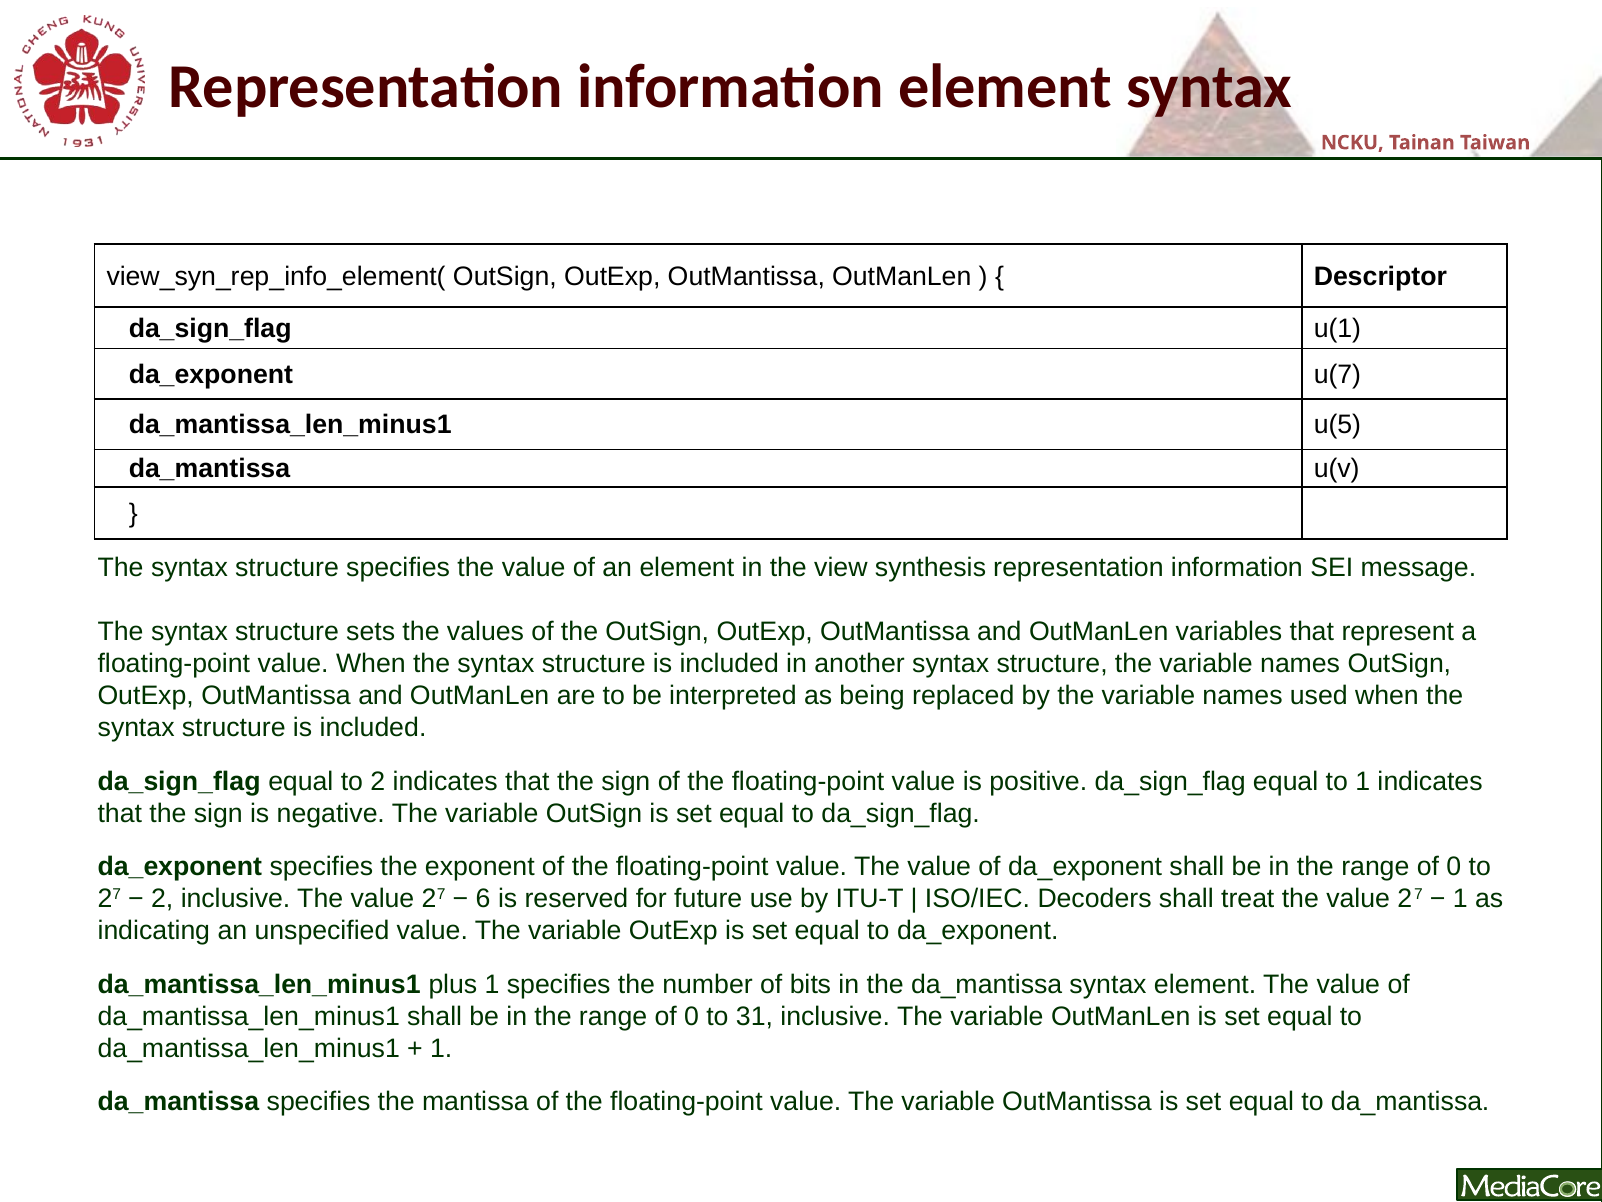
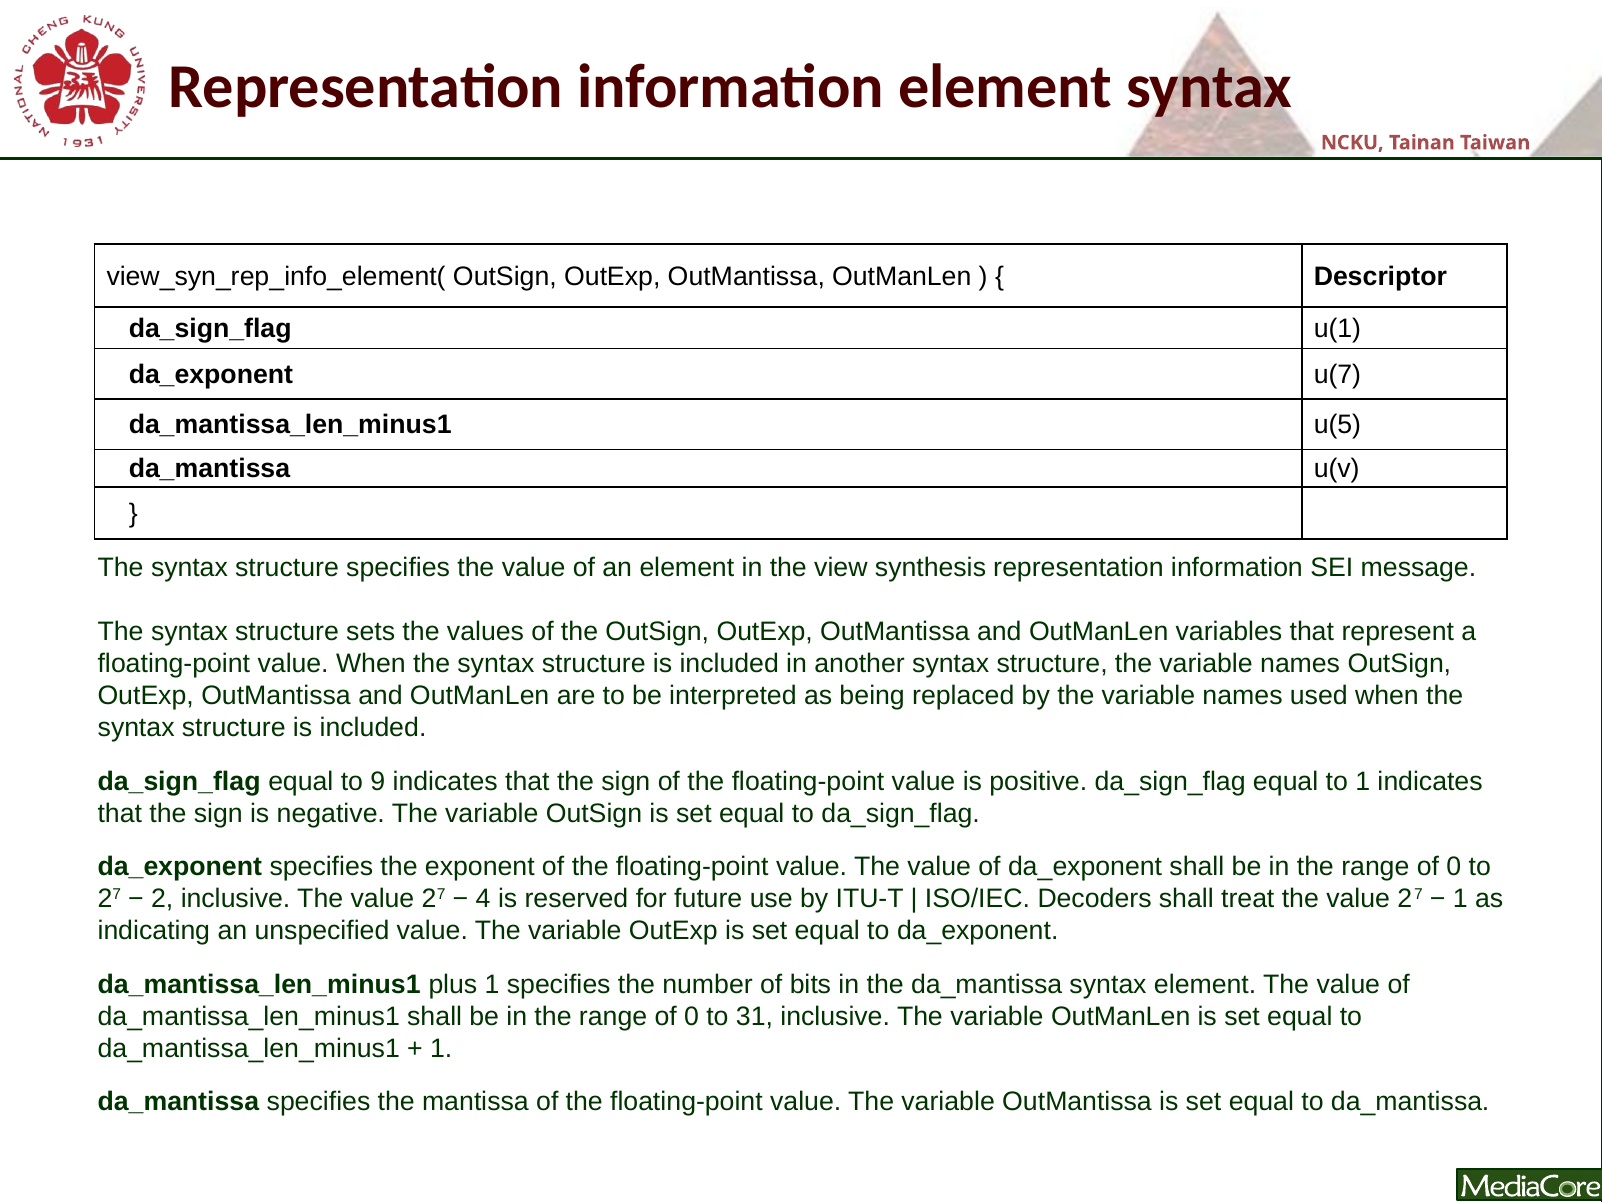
to 2: 2 -> 9
6: 6 -> 4
